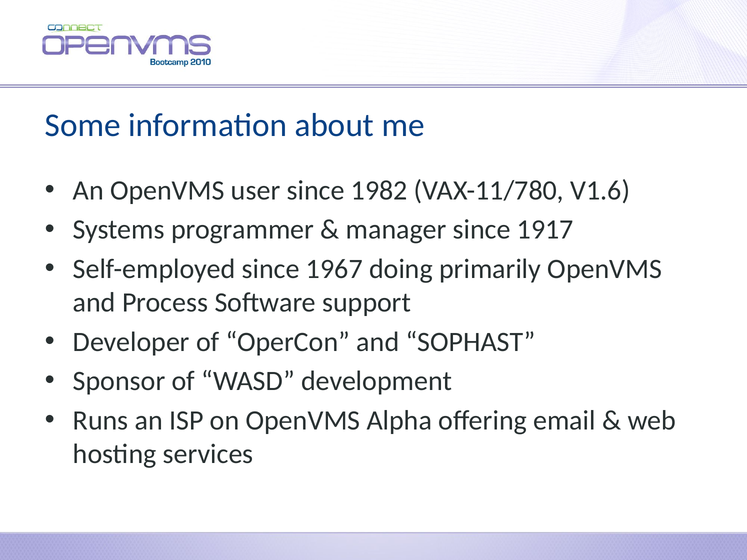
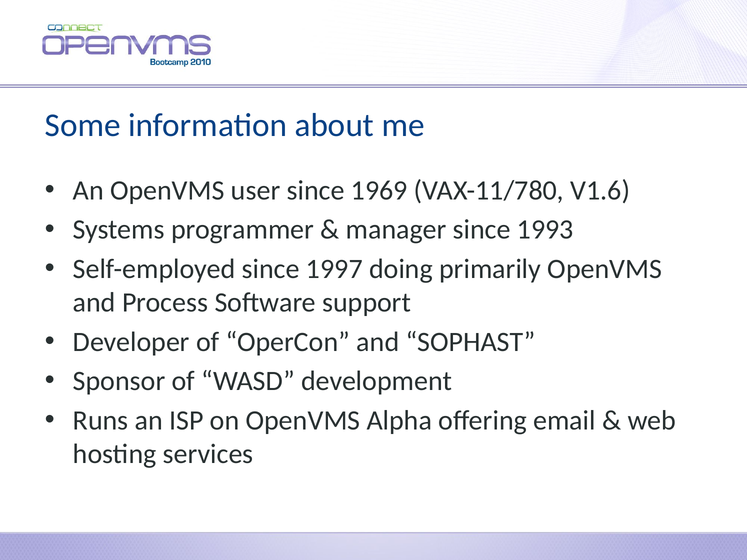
1982: 1982 -> 1969
1917: 1917 -> 1993
1967: 1967 -> 1997
